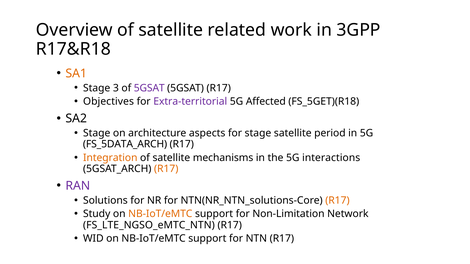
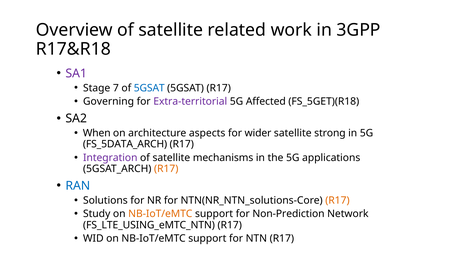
SA1 colour: orange -> purple
3: 3 -> 7
5GSAT at (149, 88) colour: purple -> blue
Objectives: Objectives -> Governing
Stage at (97, 133): Stage -> When
for stage: stage -> wider
period: period -> strong
Integration colour: orange -> purple
interactions: interactions -> applications
RAN colour: purple -> blue
Non-Limitation: Non-Limitation -> Non-Prediction
FS_LTE_NGSO_eMTC_NTN: FS_LTE_NGSO_eMTC_NTN -> FS_LTE_USING_eMTC_NTN
